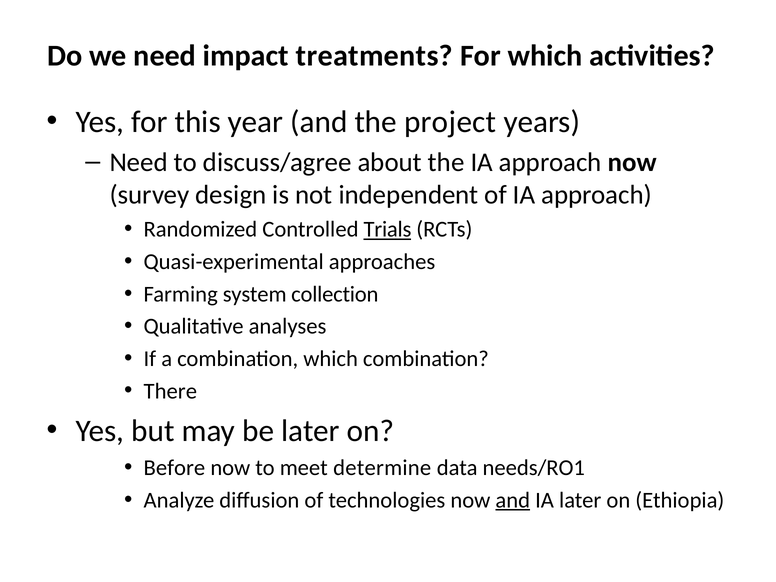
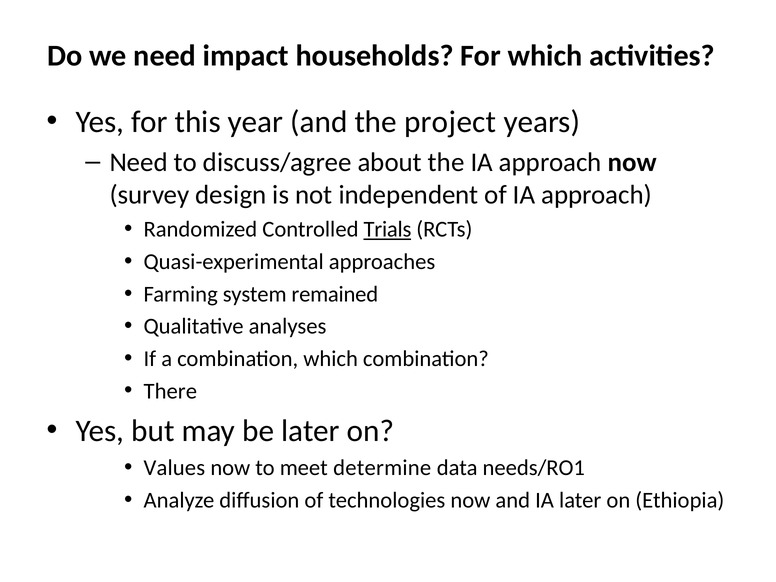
treatments: treatments -> households
collection: collection -> remained
Before: Before -> Values
and at (513, 500) underline: present -> none
